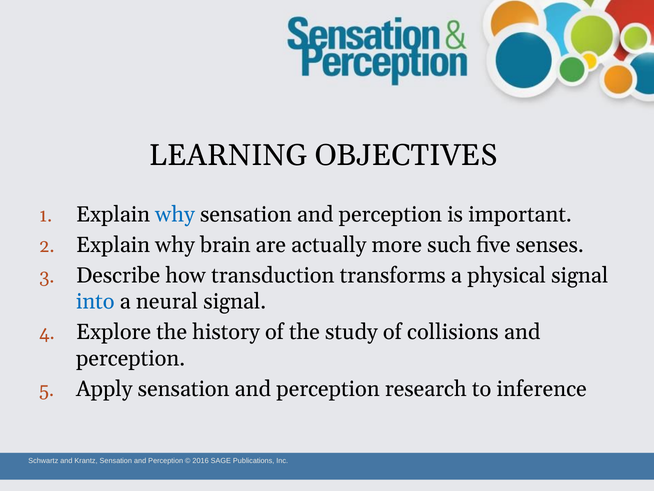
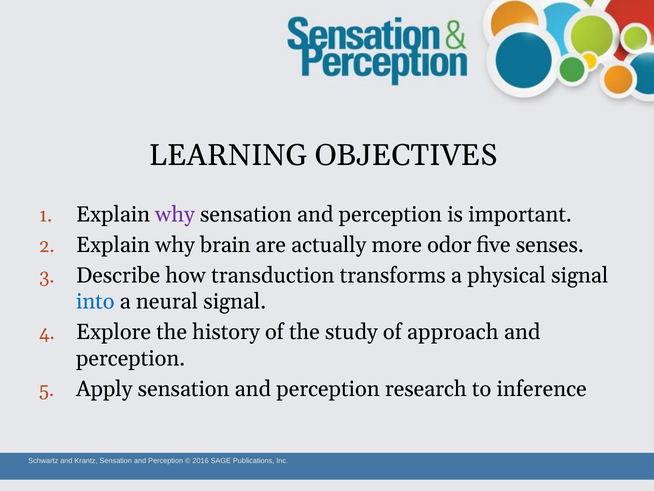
why at (175, 214) colour: blue -> purple
such: such -> odor
collisions: collisions -> approach
